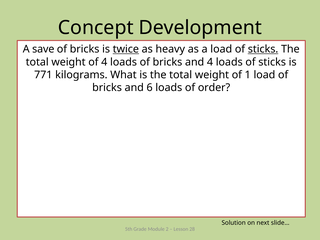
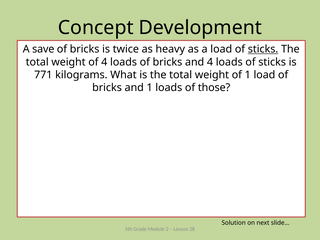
twice underline: present -> none
and 6: 6 -> 1
order: order -> those
